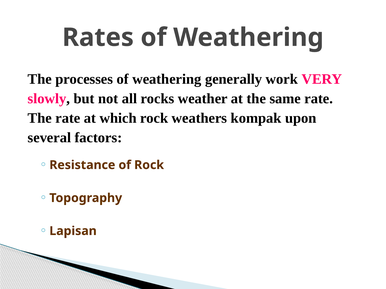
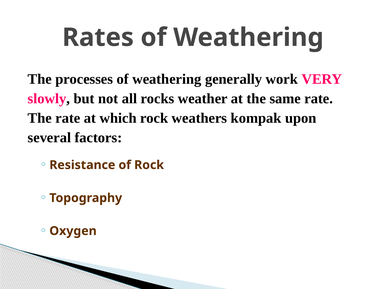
Lapisan: Lapisan -> Oxygen
